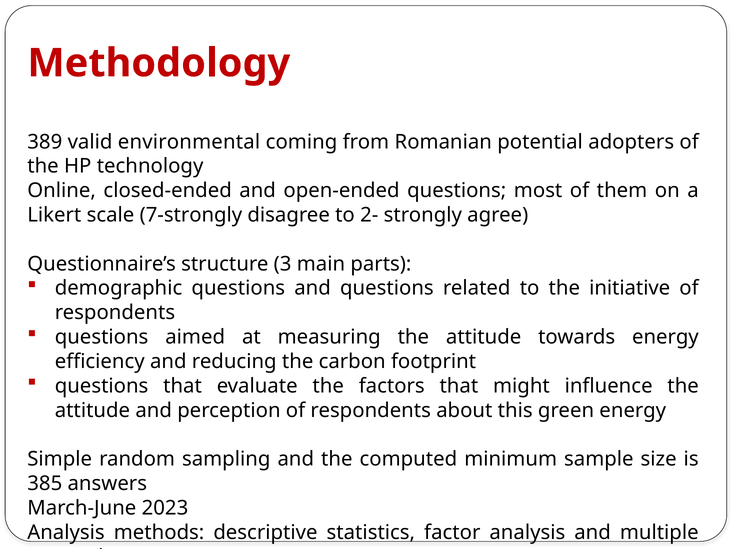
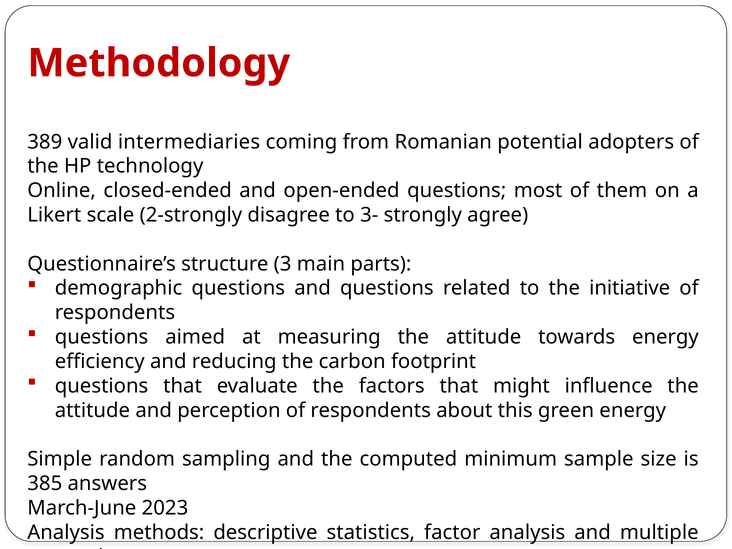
environmental: environmental -> intermediaries
7-strongly: 7-strongly -> 2-strongly
2-: 2- -> 3-
